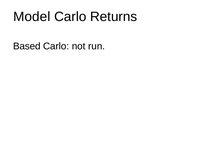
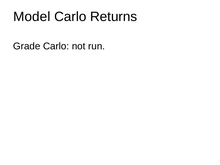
Based: Based -> Grade
